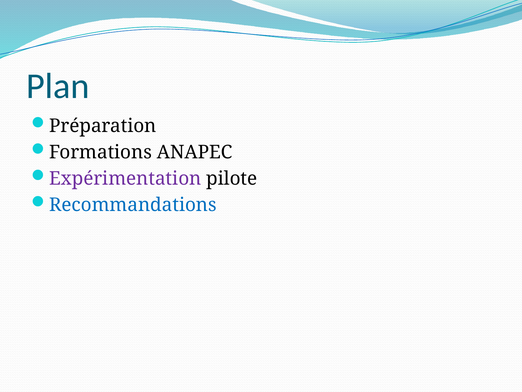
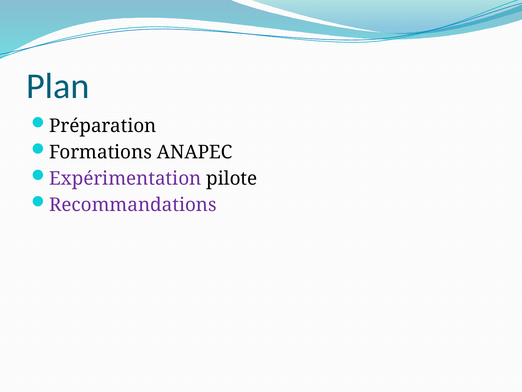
Recommandations colour: blue -> purple
